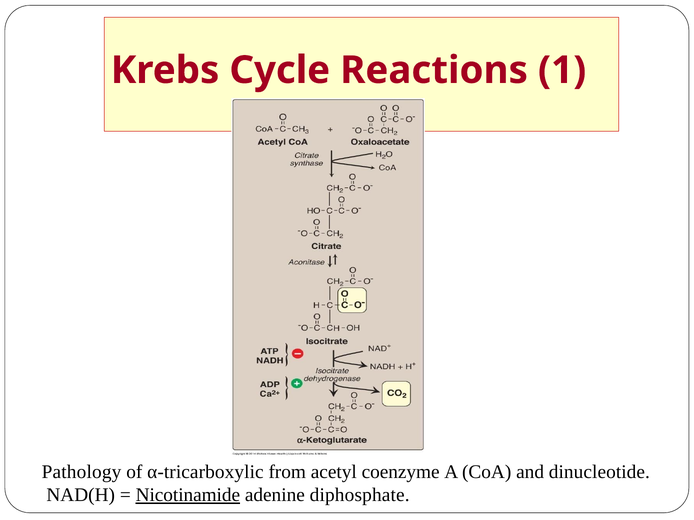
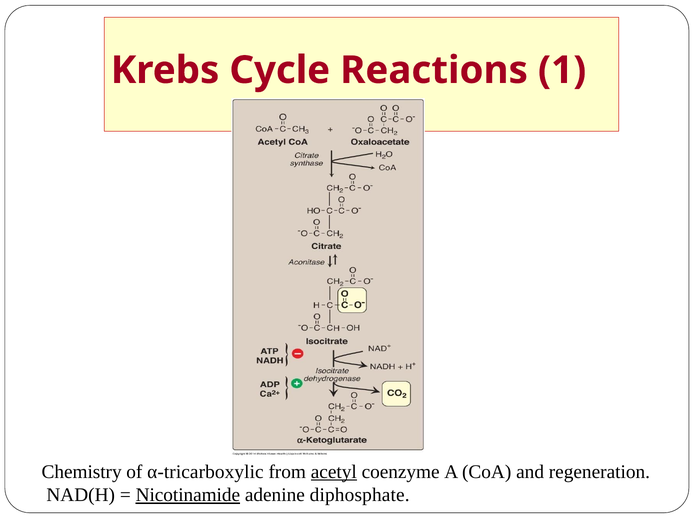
Pathology: Pathology -> Chemistry
acetyl underline: none -> present
dinucleotide: dinucleotide -> regeneration
